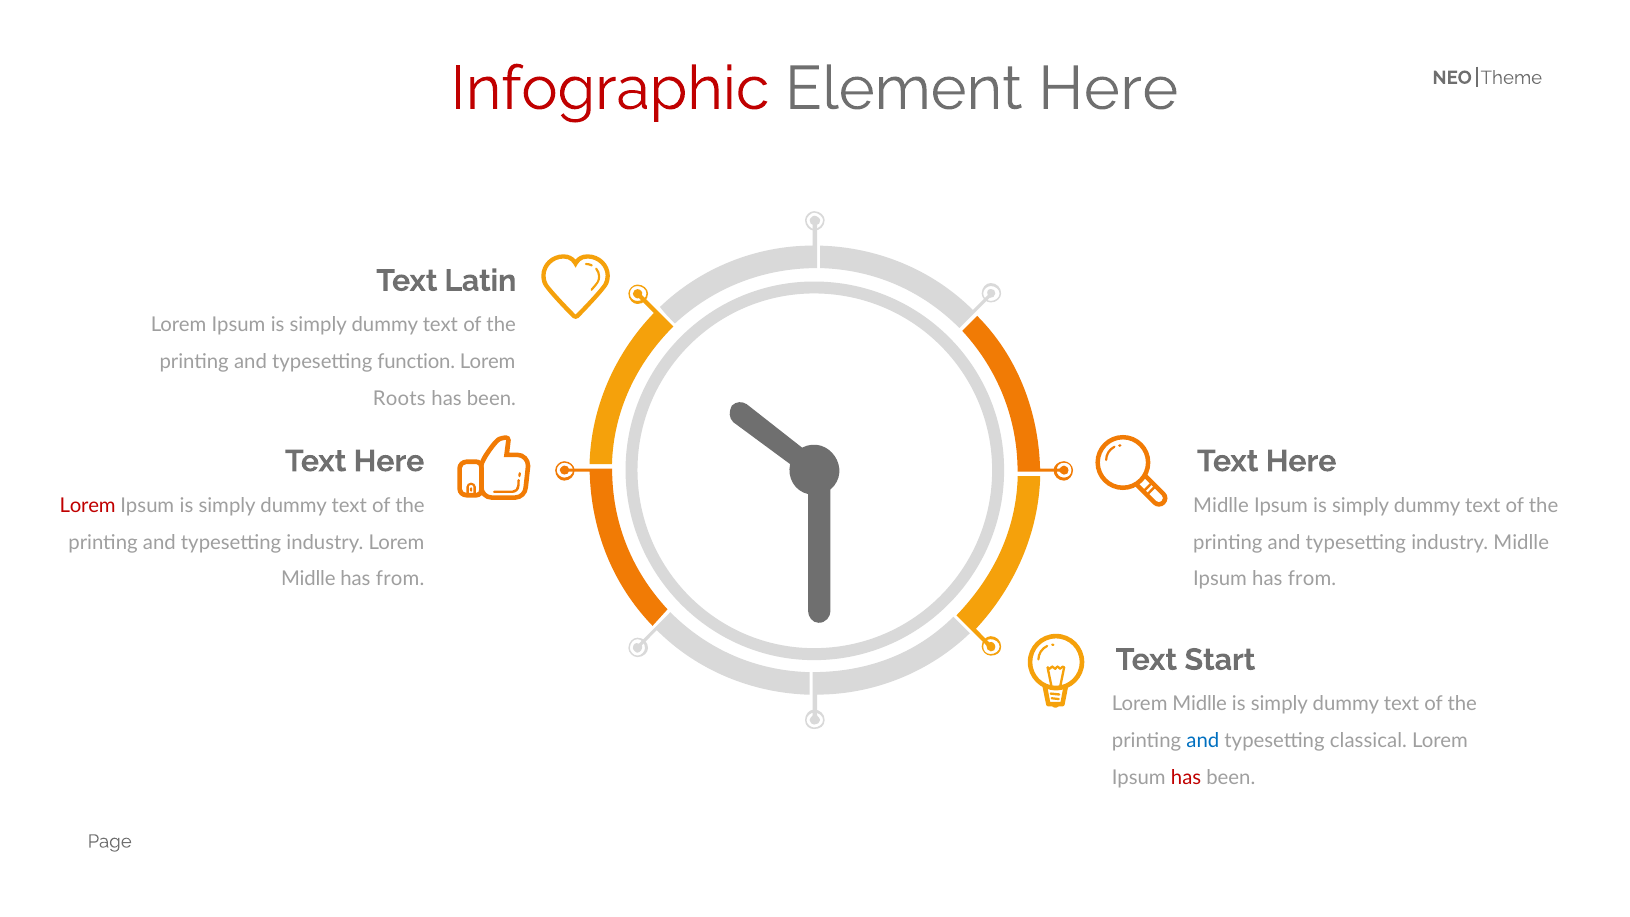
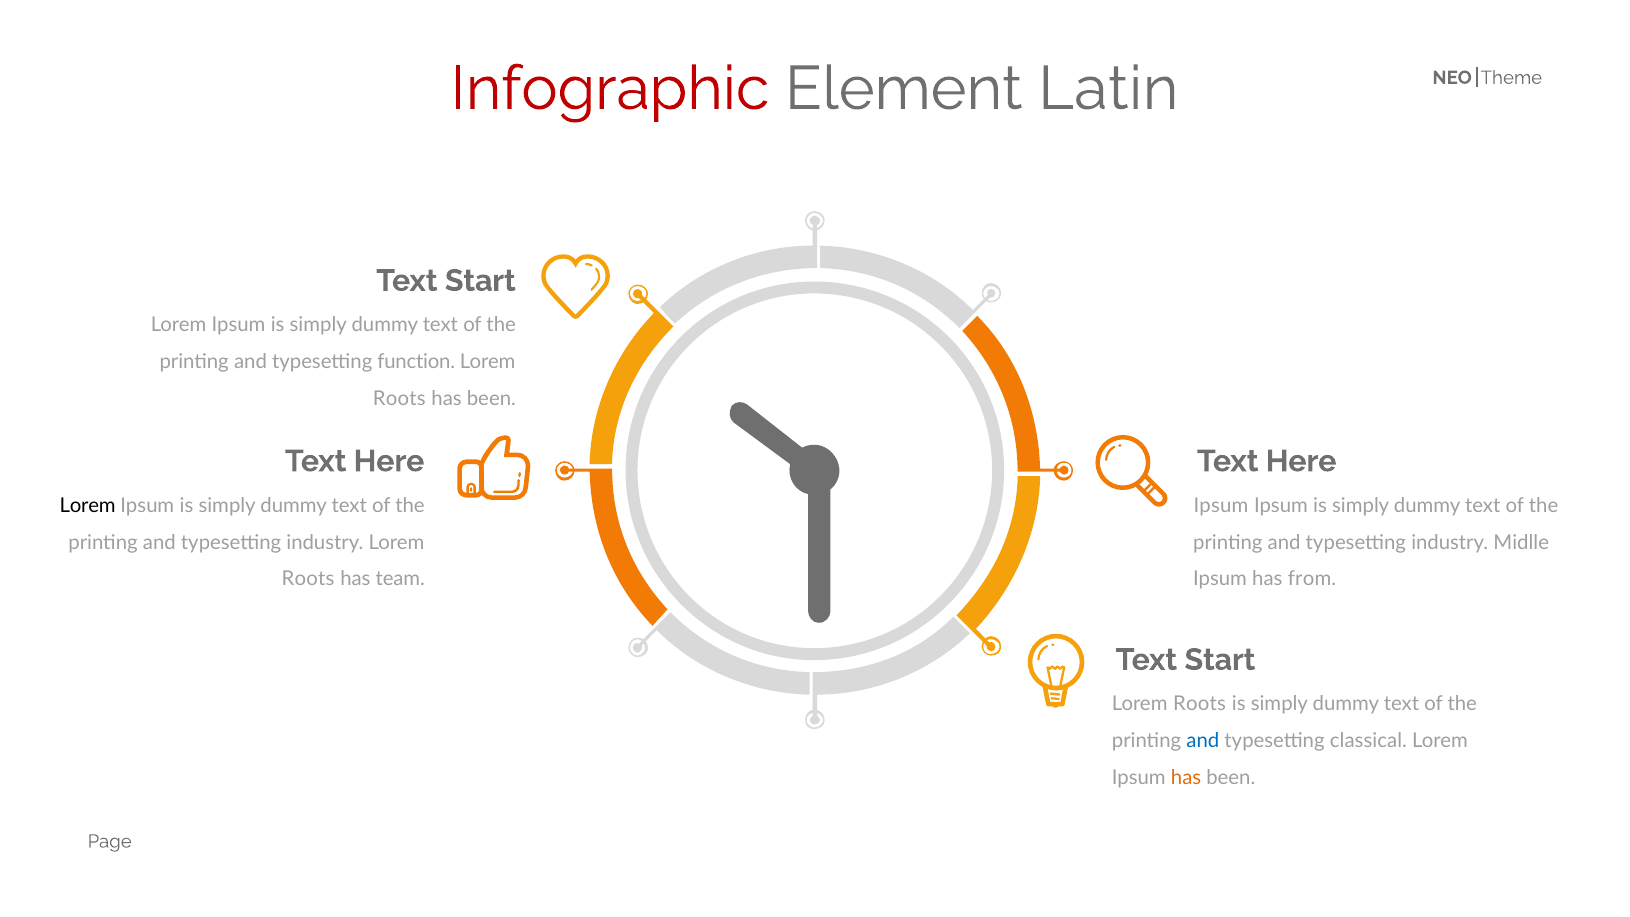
Element Here: Here -> Latin
Latin at (480, 281): Latin -> Start
Lorem at (88, 506) colour: red -> black
Midlle at (1221, 506): Midlle -> Ipsum
Midlle at (308, 579): Midlle -> Roots
from at (400, 579): from -> team
Midlle at (1200, 704): Midlle -> Roots
has at (1186, 778) colour: red -> orange
